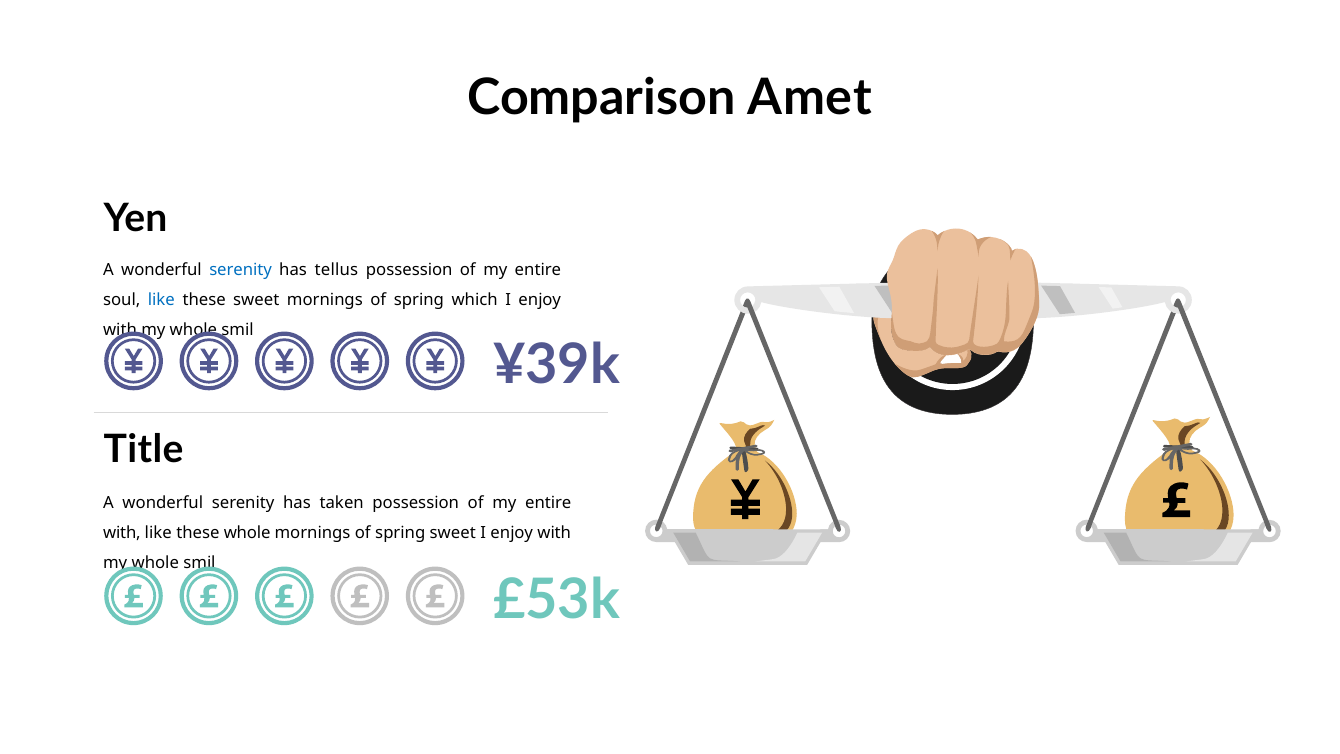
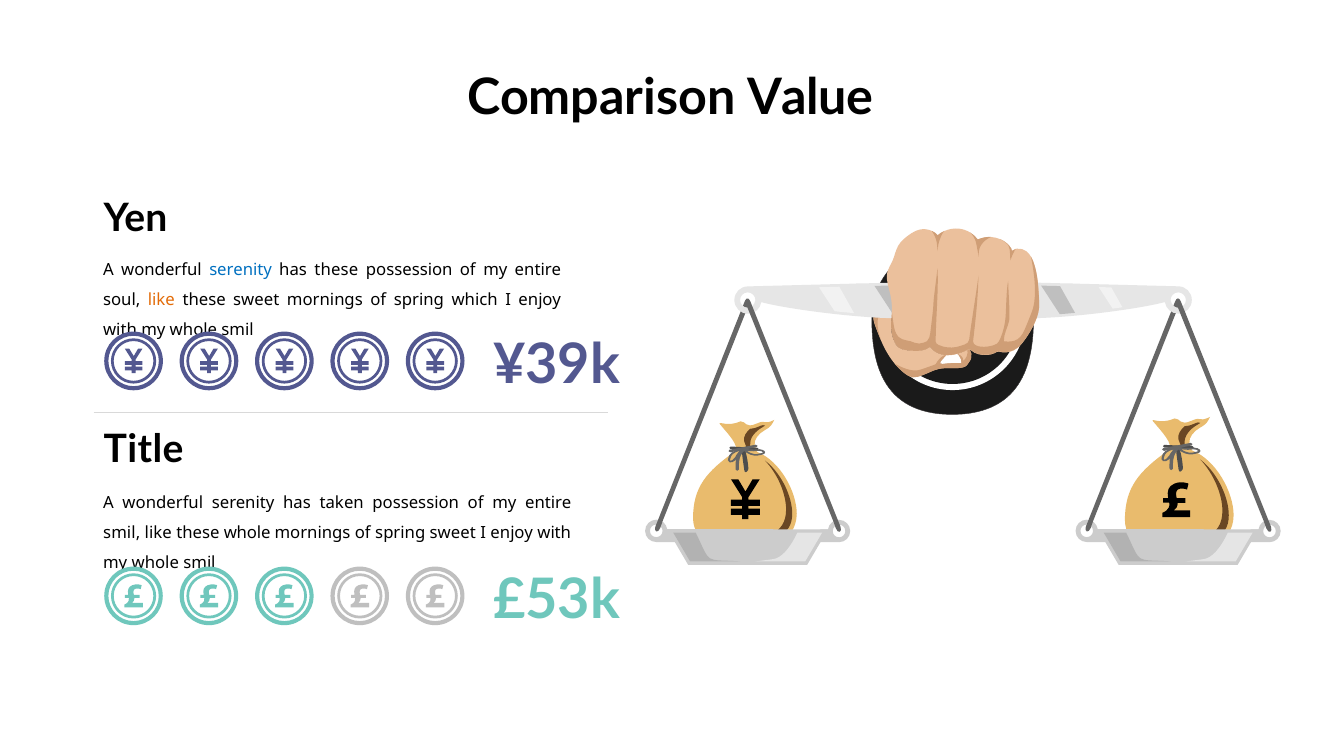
Amet: Amet -> Value
has tellus: tellus -> these
like at (161, 300) colour: blue -> orange
with at (122, 533): with -> smil
